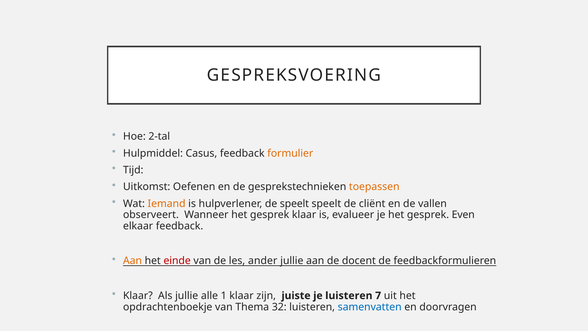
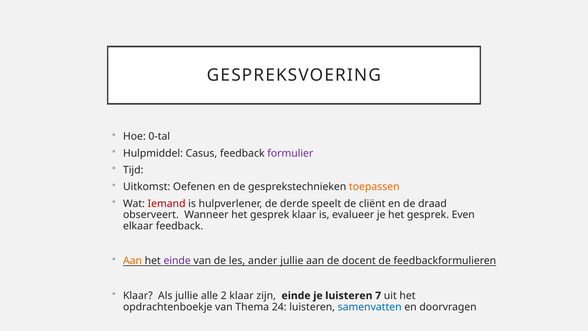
2-tal: 2-tal -> 0-tal
formulier colour: orange -> purple
Iemand colour: orange -> red
de speelt: speelt -> derde
vallen: vallen -> draad
einde at (177, 261) colour: red -> purple
1: 1 -> 2
zijn juiste: juiste -> einde
32: 32 -> 24
